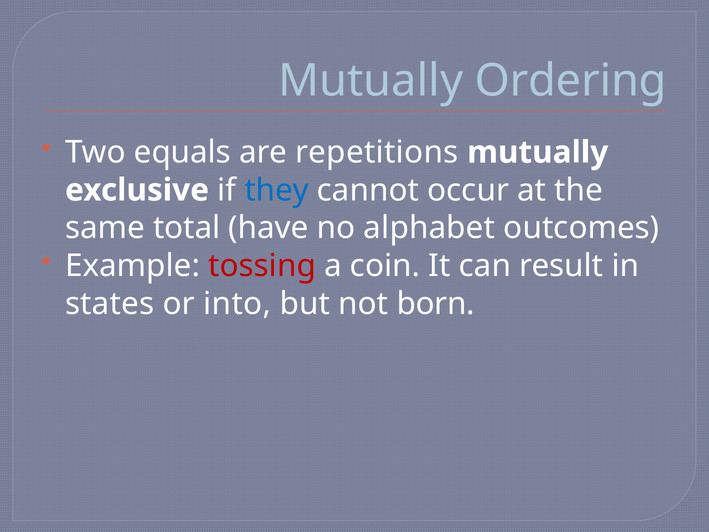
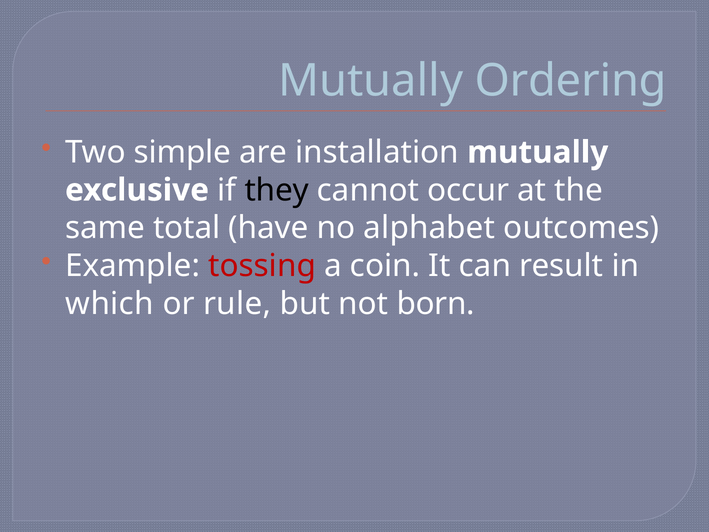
equals: equals -> simple
repetitions: repetitions -> installation
they colour: blue -> black
states: states -> which
into: into -> rule
